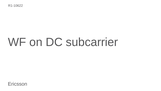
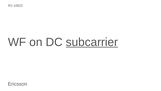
subcarrier underline: none -> present
